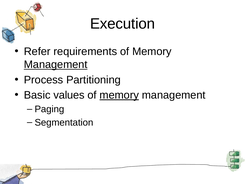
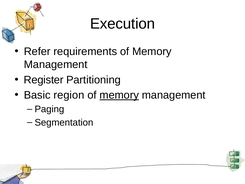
Management at (56, 64) underline: present -> none
Process: Process -> Register
values: values -> region
